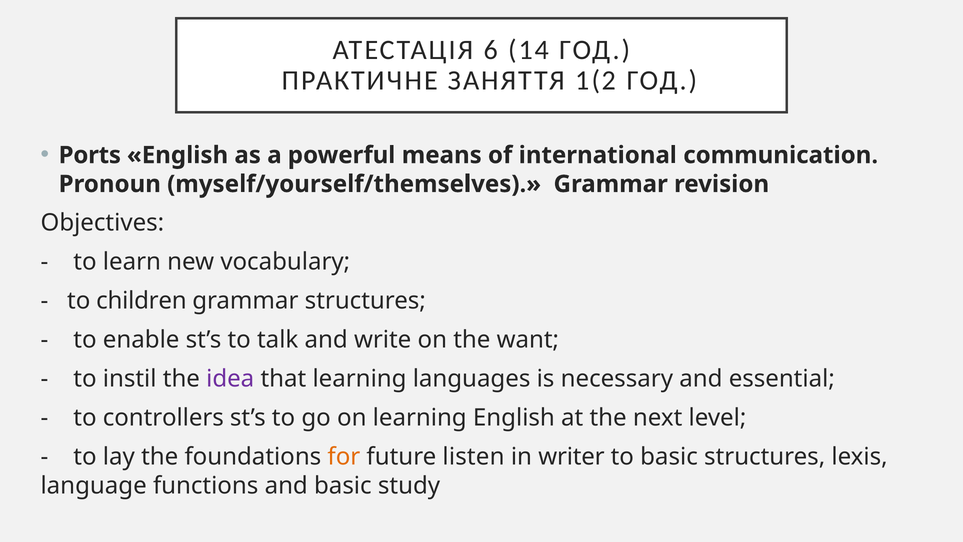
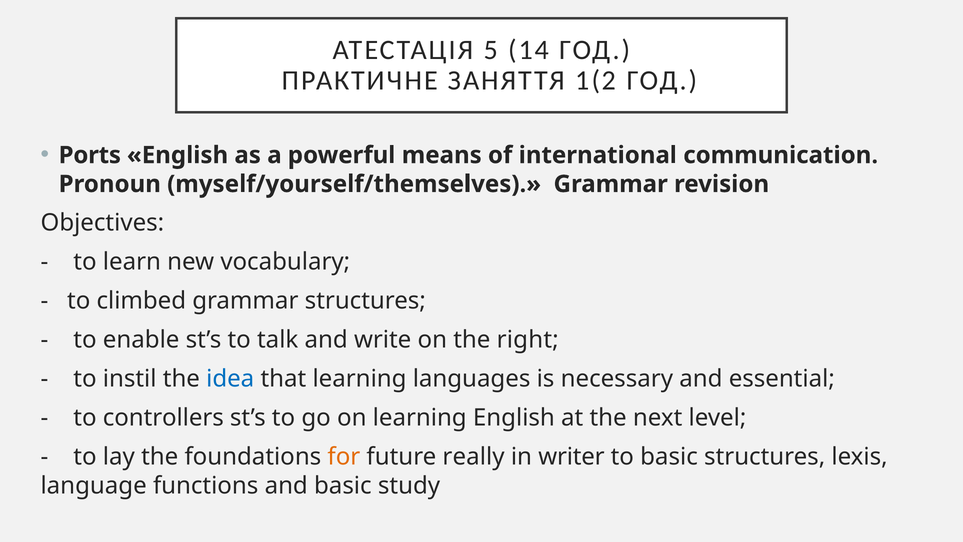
6: 6 -> 5
children: children -> climbed
want: want -> right
idea colour: purple -> blue
listen: listen -> really
